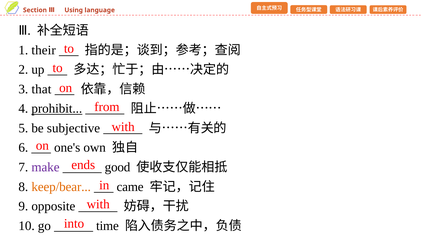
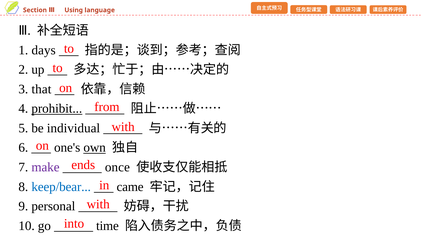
their: their -> days
subjective: subjective -> individual
own underline: none -> present
good: good -> once
keep/bear colour: orange -> blue
opposite: opposite -> personal
